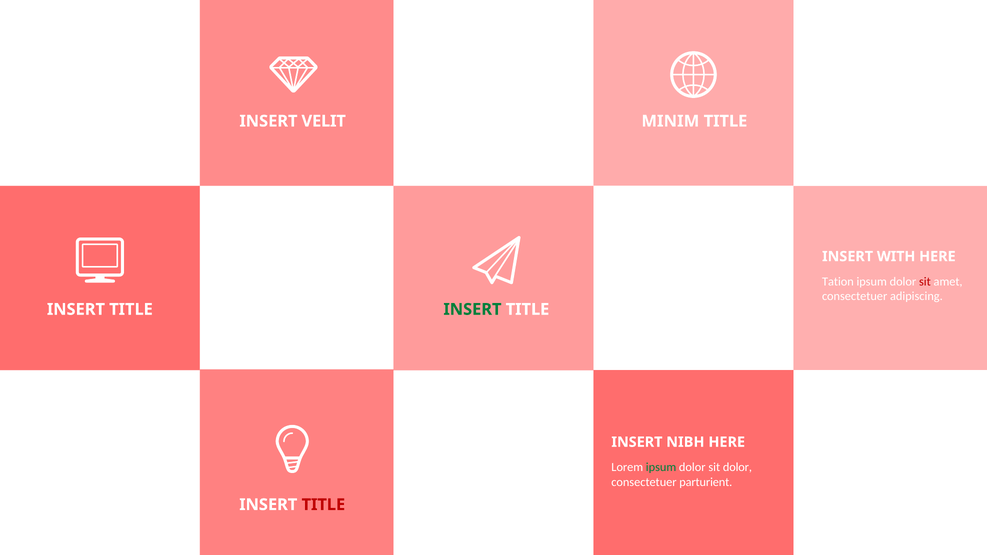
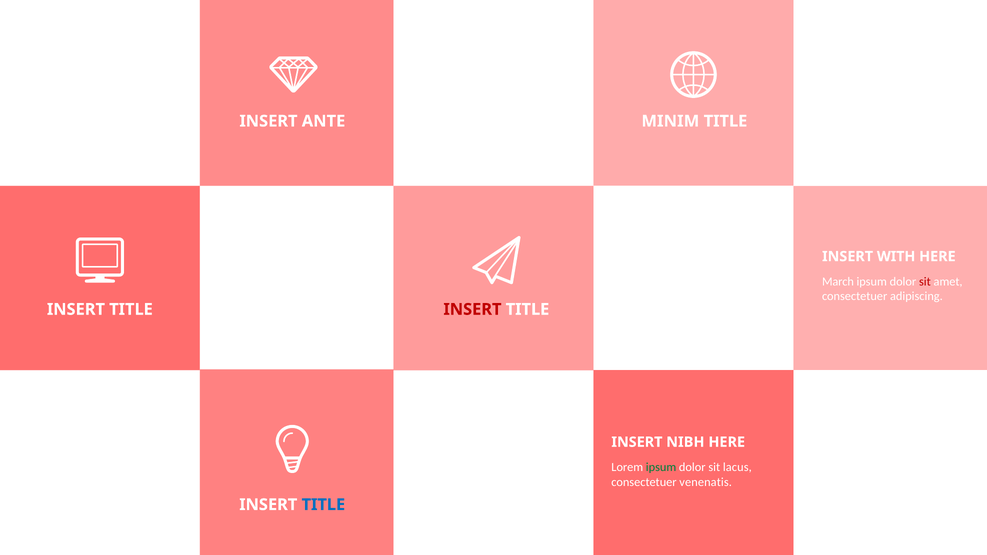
VELIT: VELIT -> ANTE
Tation: Tation -> March
INSERT at (472, 309) colour: green -> red
sit dolor: dolor -> lacus
parturient: parturient -> venenatis
TITLE at (323, 505) colour: red -> blue
